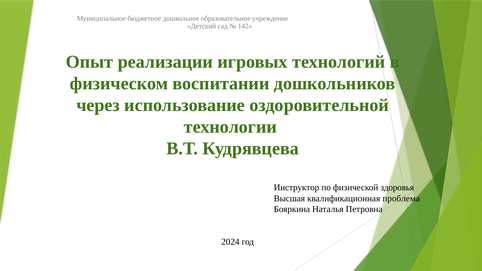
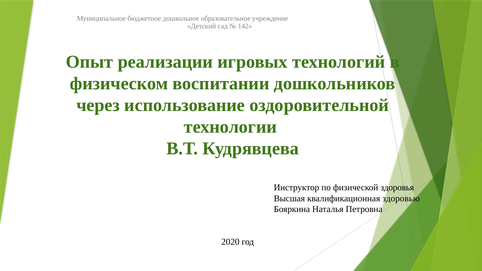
проблема: проблема -> здоровью
2024: 2024 -> 2020
